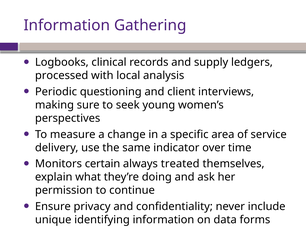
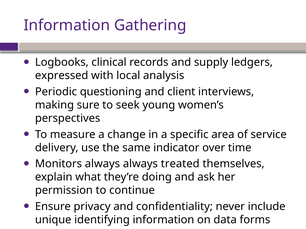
processed: processed -> expressed
Monitors certain: certain -> always
